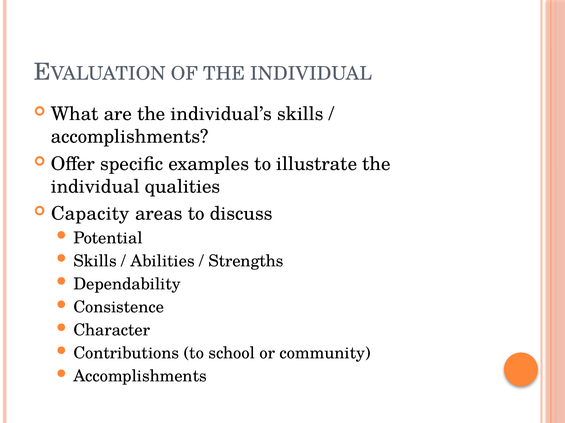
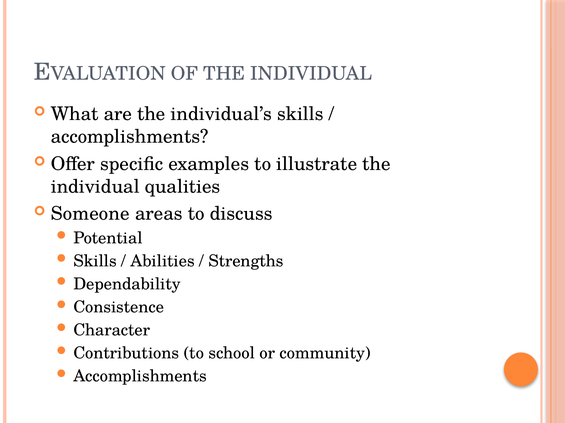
Capacity: Capacity -> Someone
